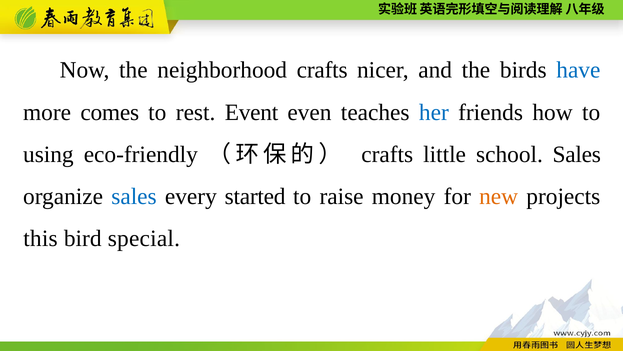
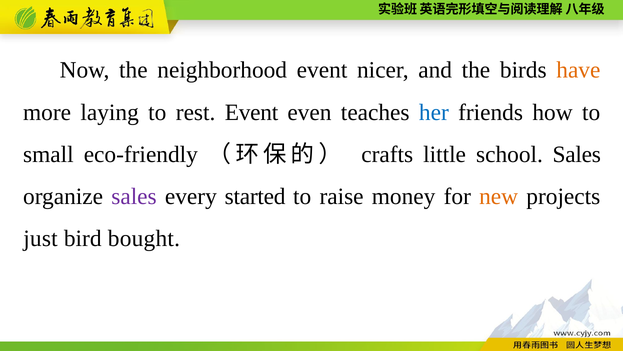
neighborhood crafts: crafts -> event
have colour: blue -> orange
comes: comes -> laying
using: using -> small
sales at (134, 196) colour: blue -> purple
this: this -> just
special: special -> bought
